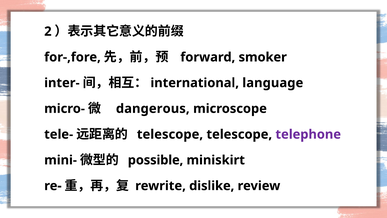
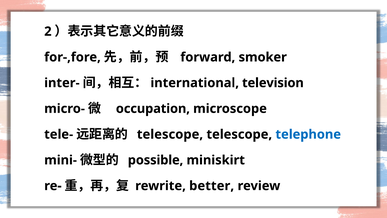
language: language -> television
dangerous: dangerous -> occupation
telephone colour: purple -> blue
dislike: dislike -> better
